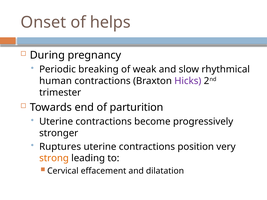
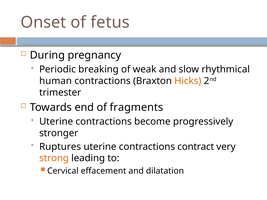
helps: helps -> fetus
Hicks colour: purple -> orange
parturition: parturition -> fragments
position: position -> contract
